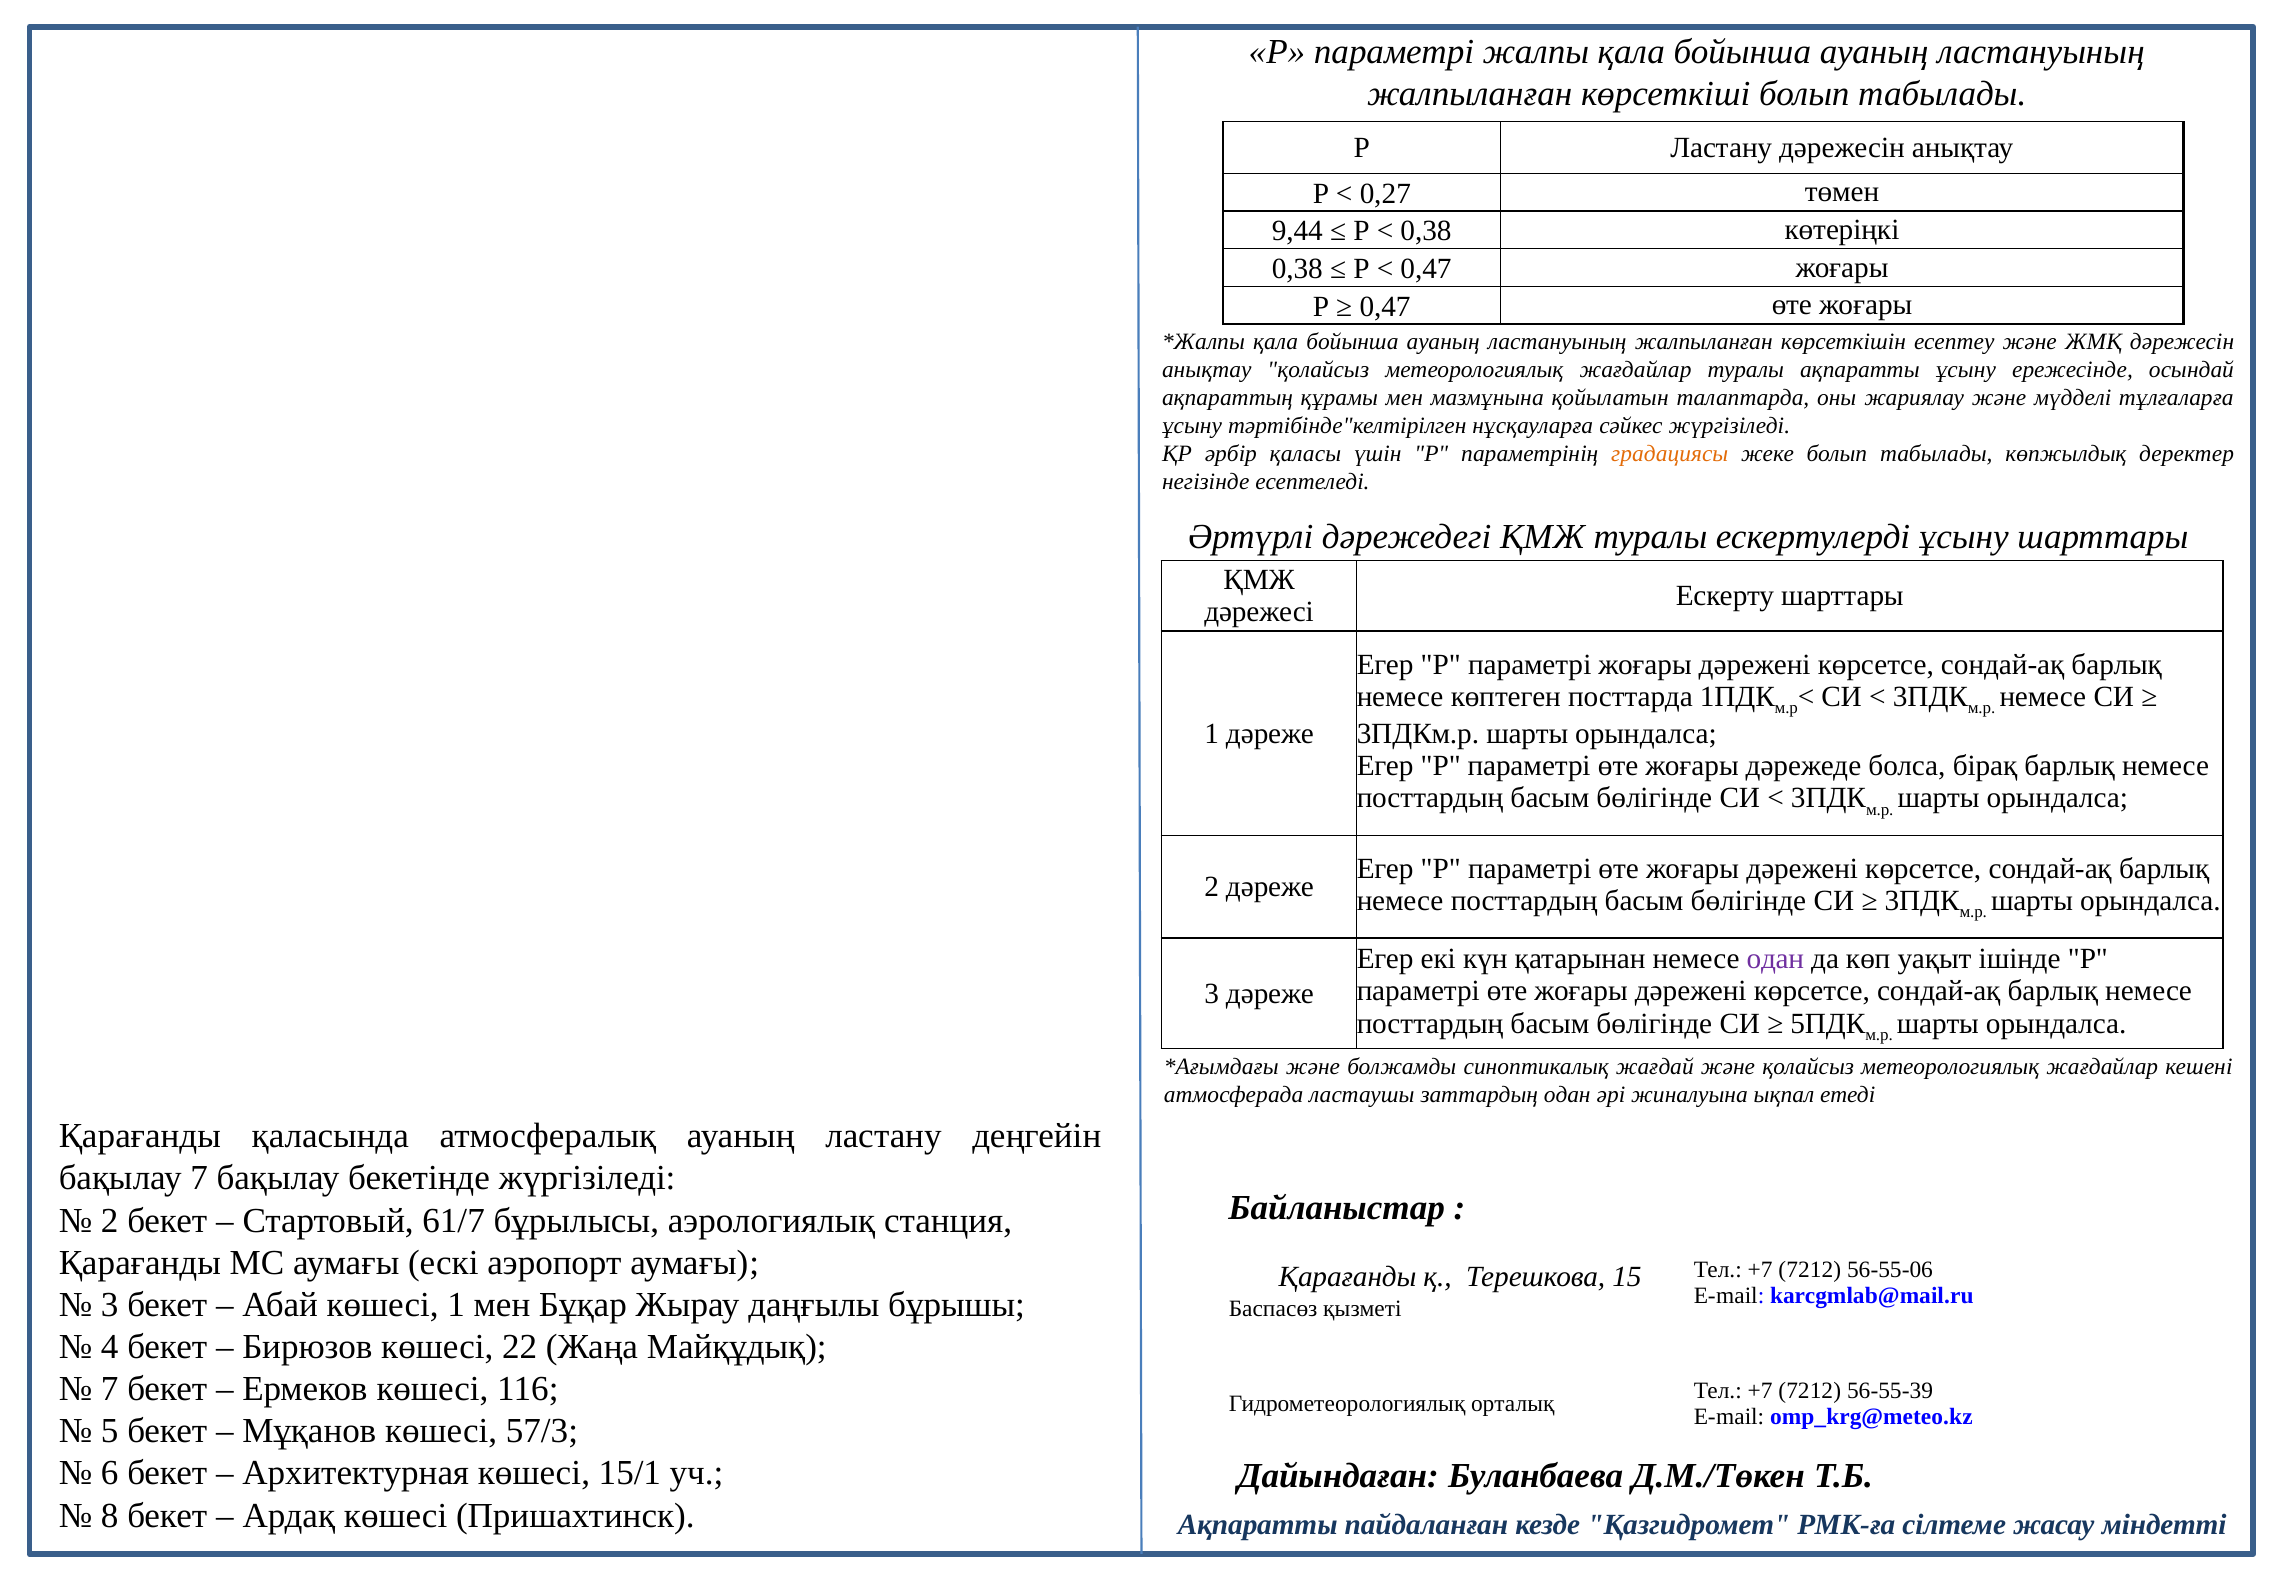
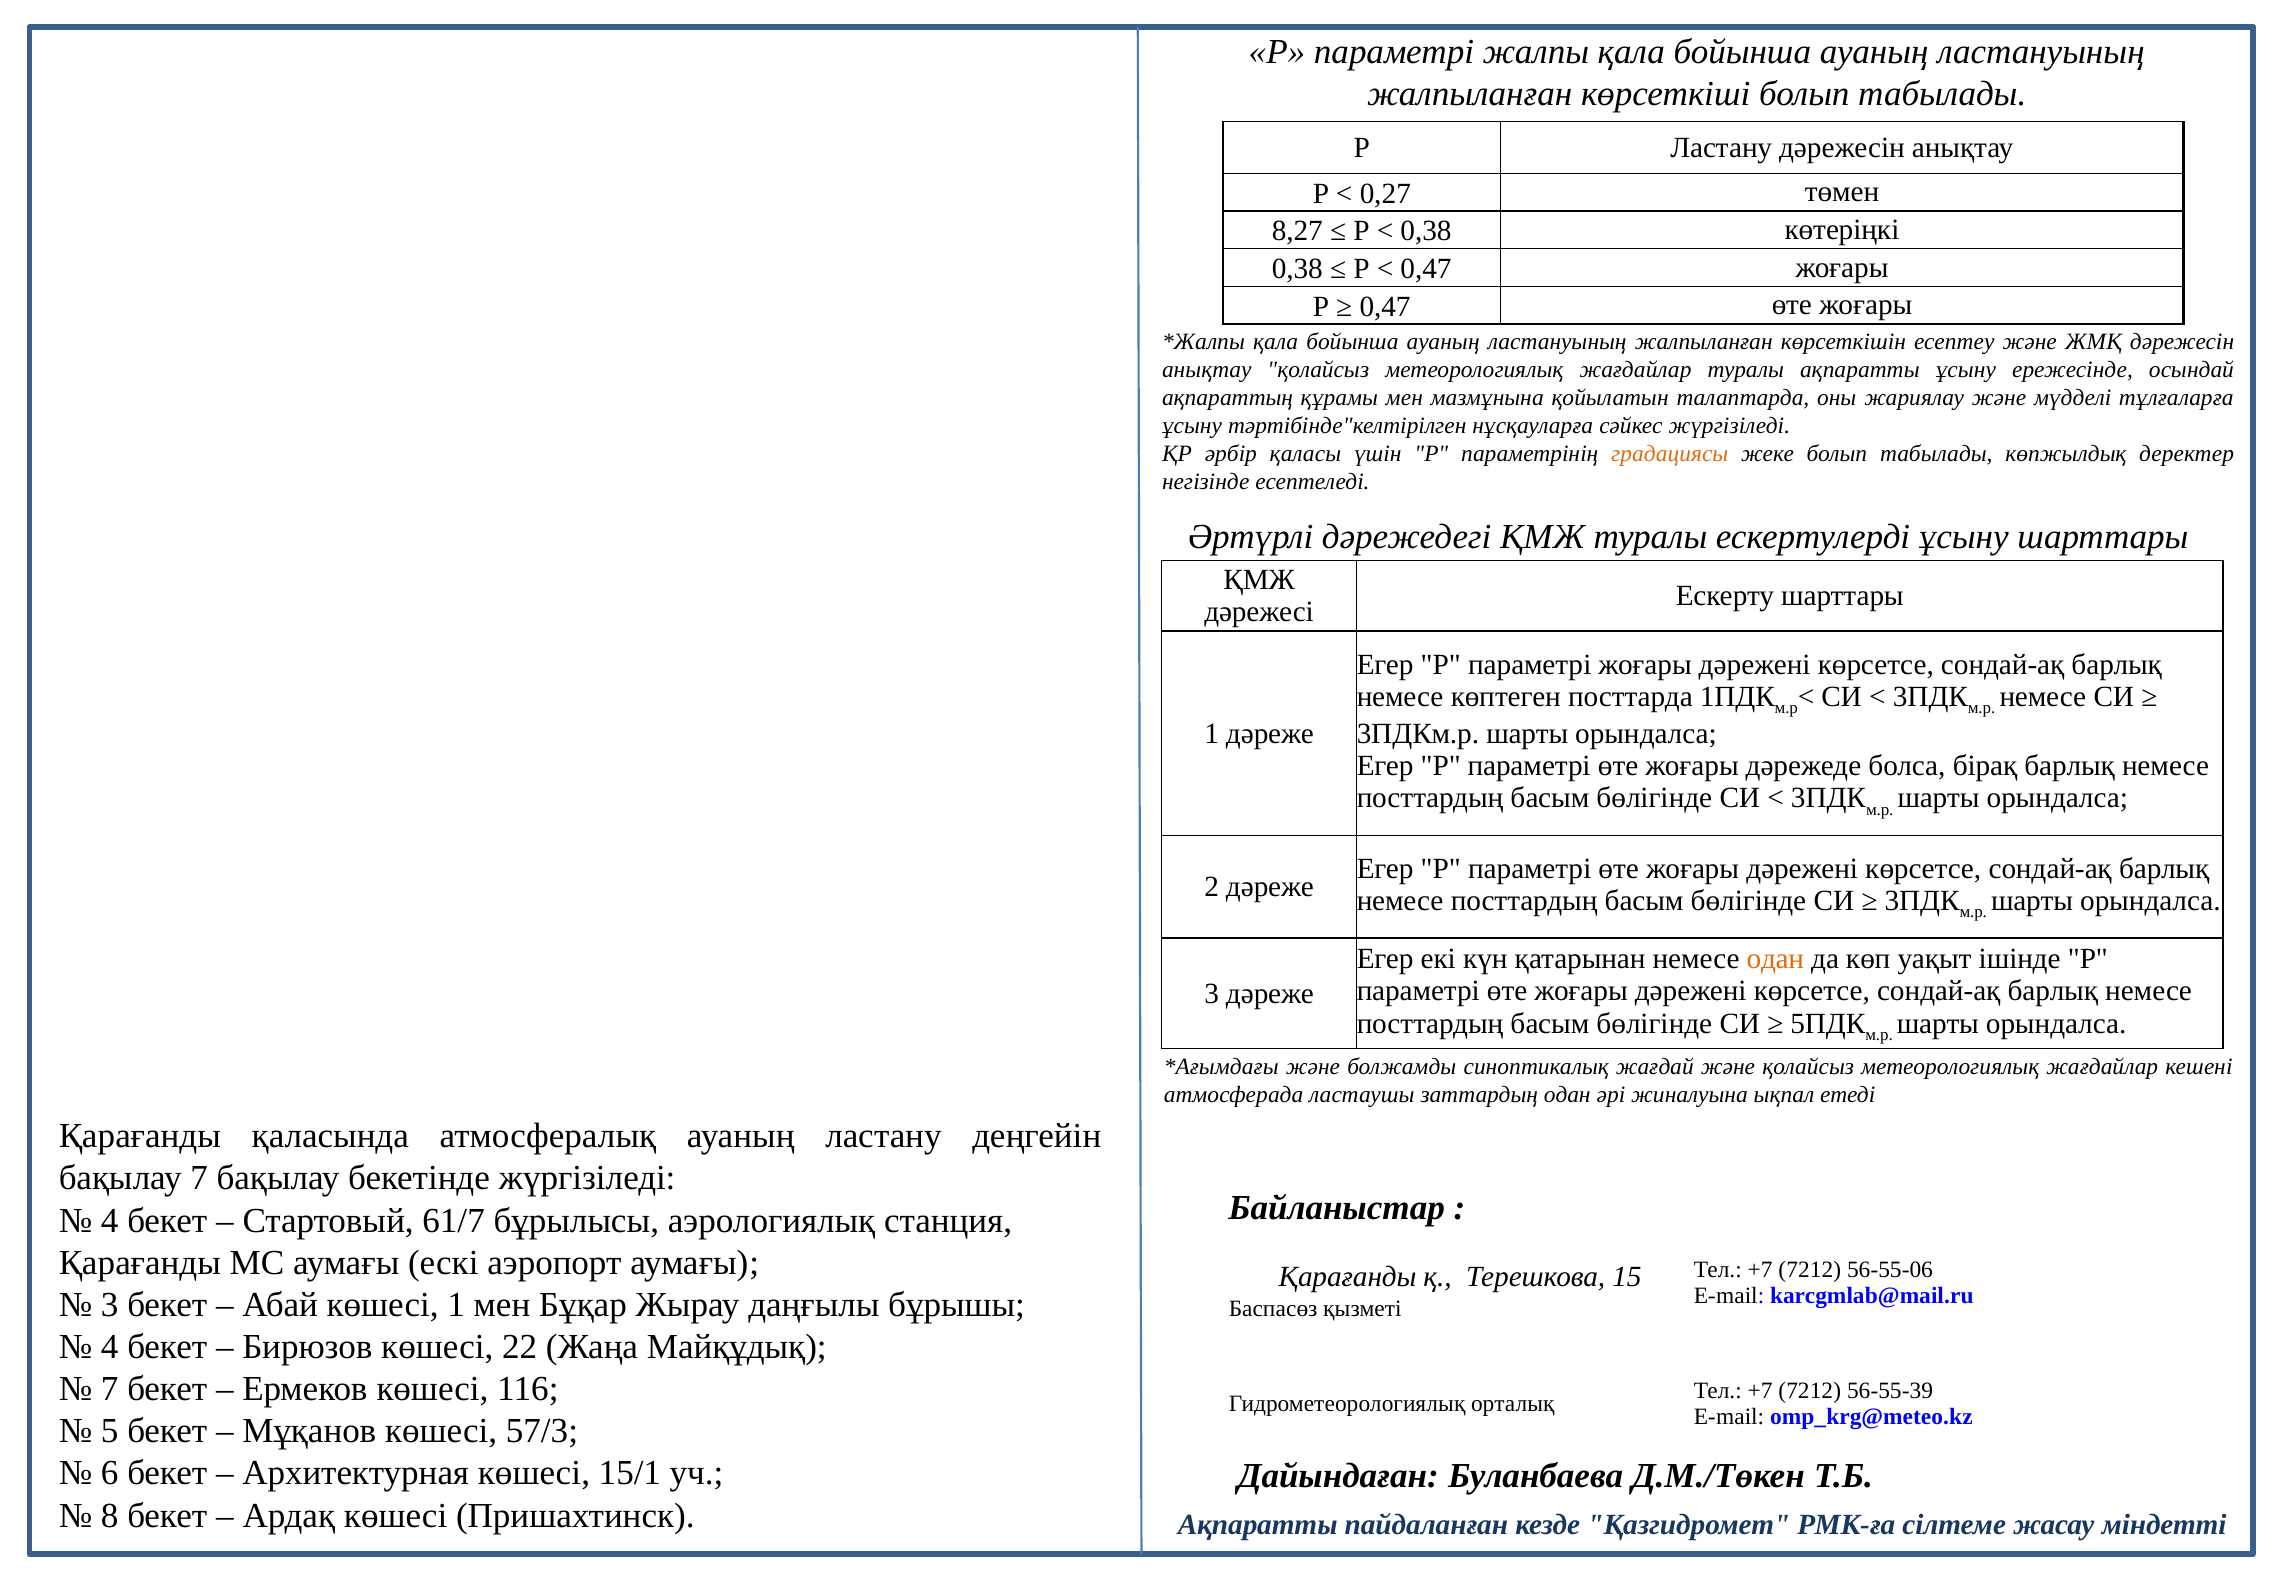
9,44: 9,44 -> 8,27
одан at (1775, 959) colour: purple -> orange
2 at (110, 1220): 2 -> 4
